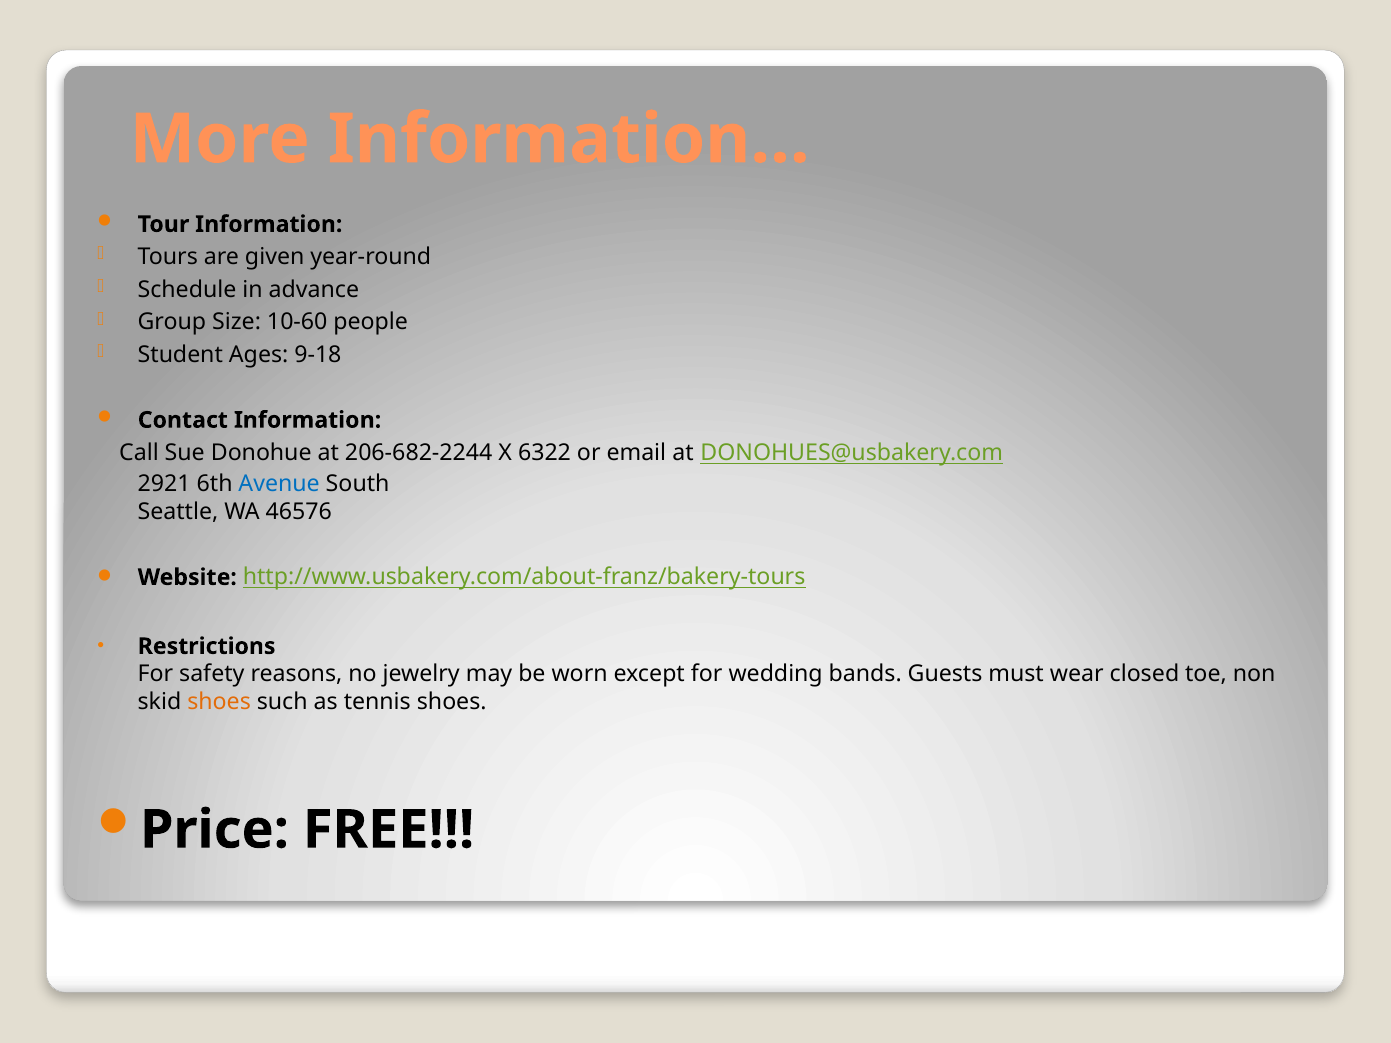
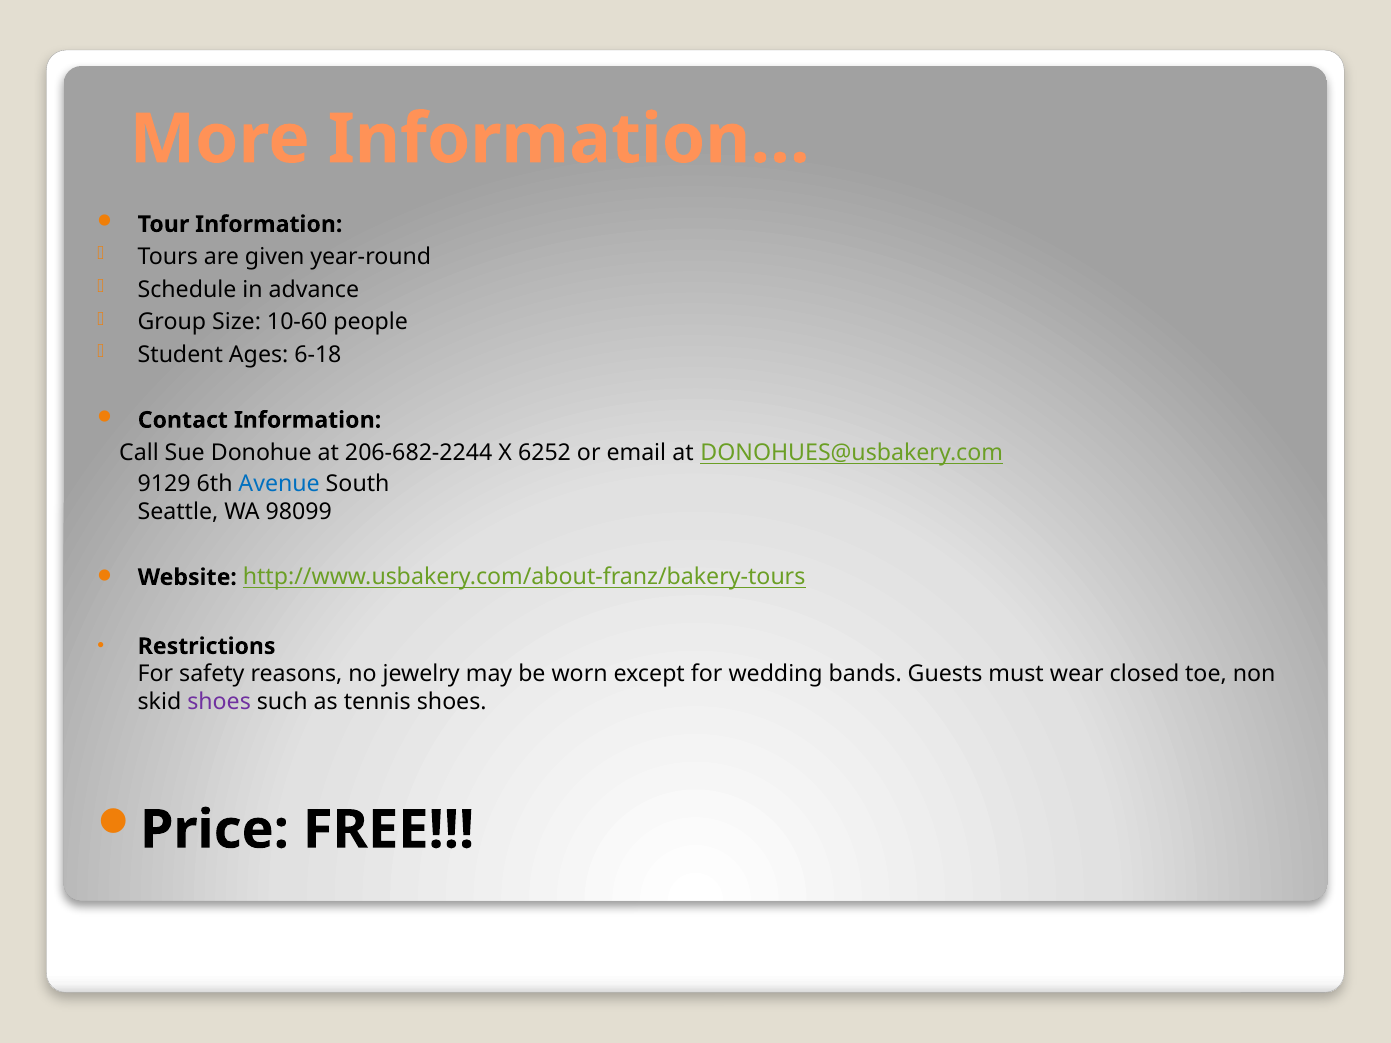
9-18: 9-18 -> 6-18
6322: 6322 -> 6252
2921: 2921 -> 9129
46576: 46576 -> 98099
shoes at (219, 702) colour: orange -> purple
